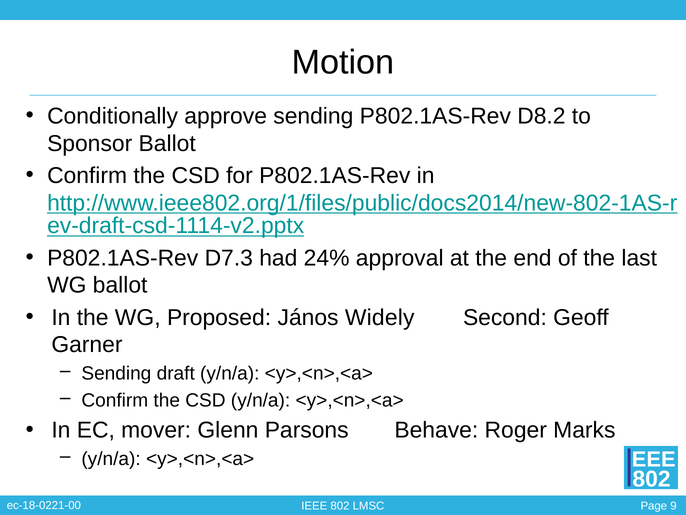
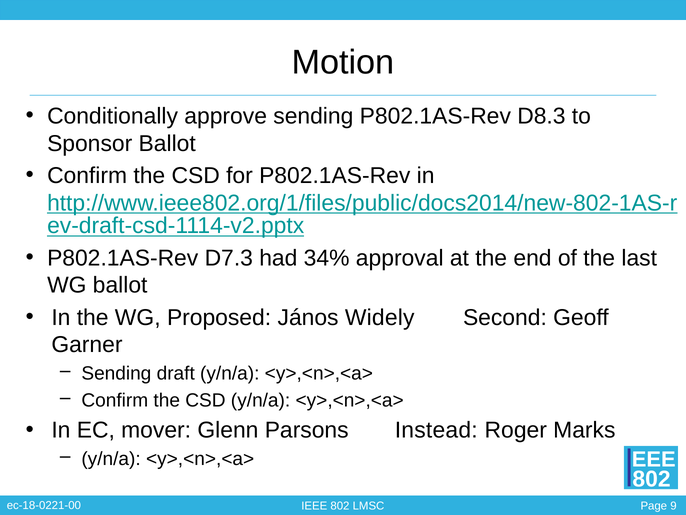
D8.2: D8.2 -> D8.3
24%: 24% -> 34%
Behave: Behave -> Instead
